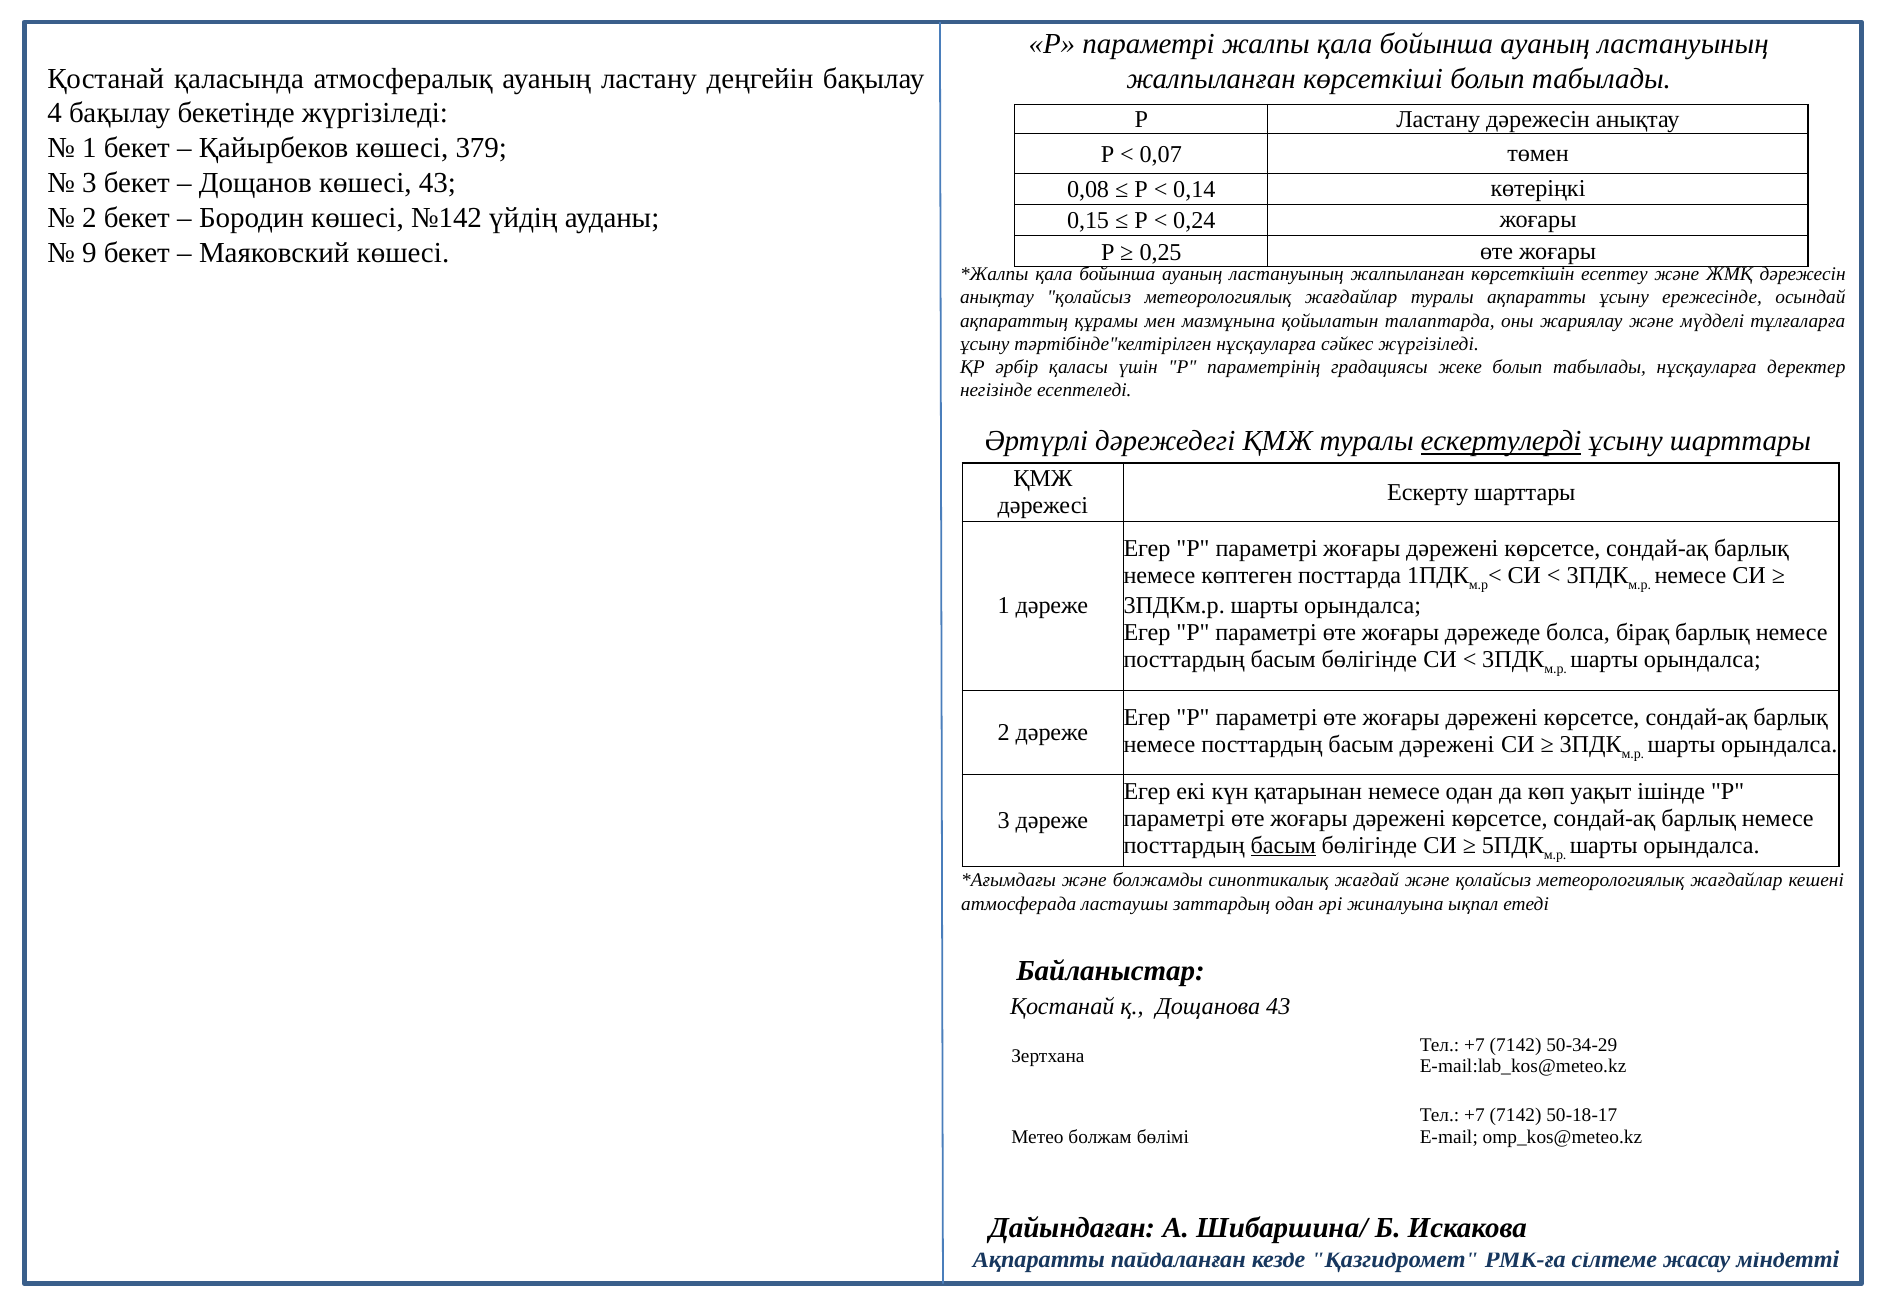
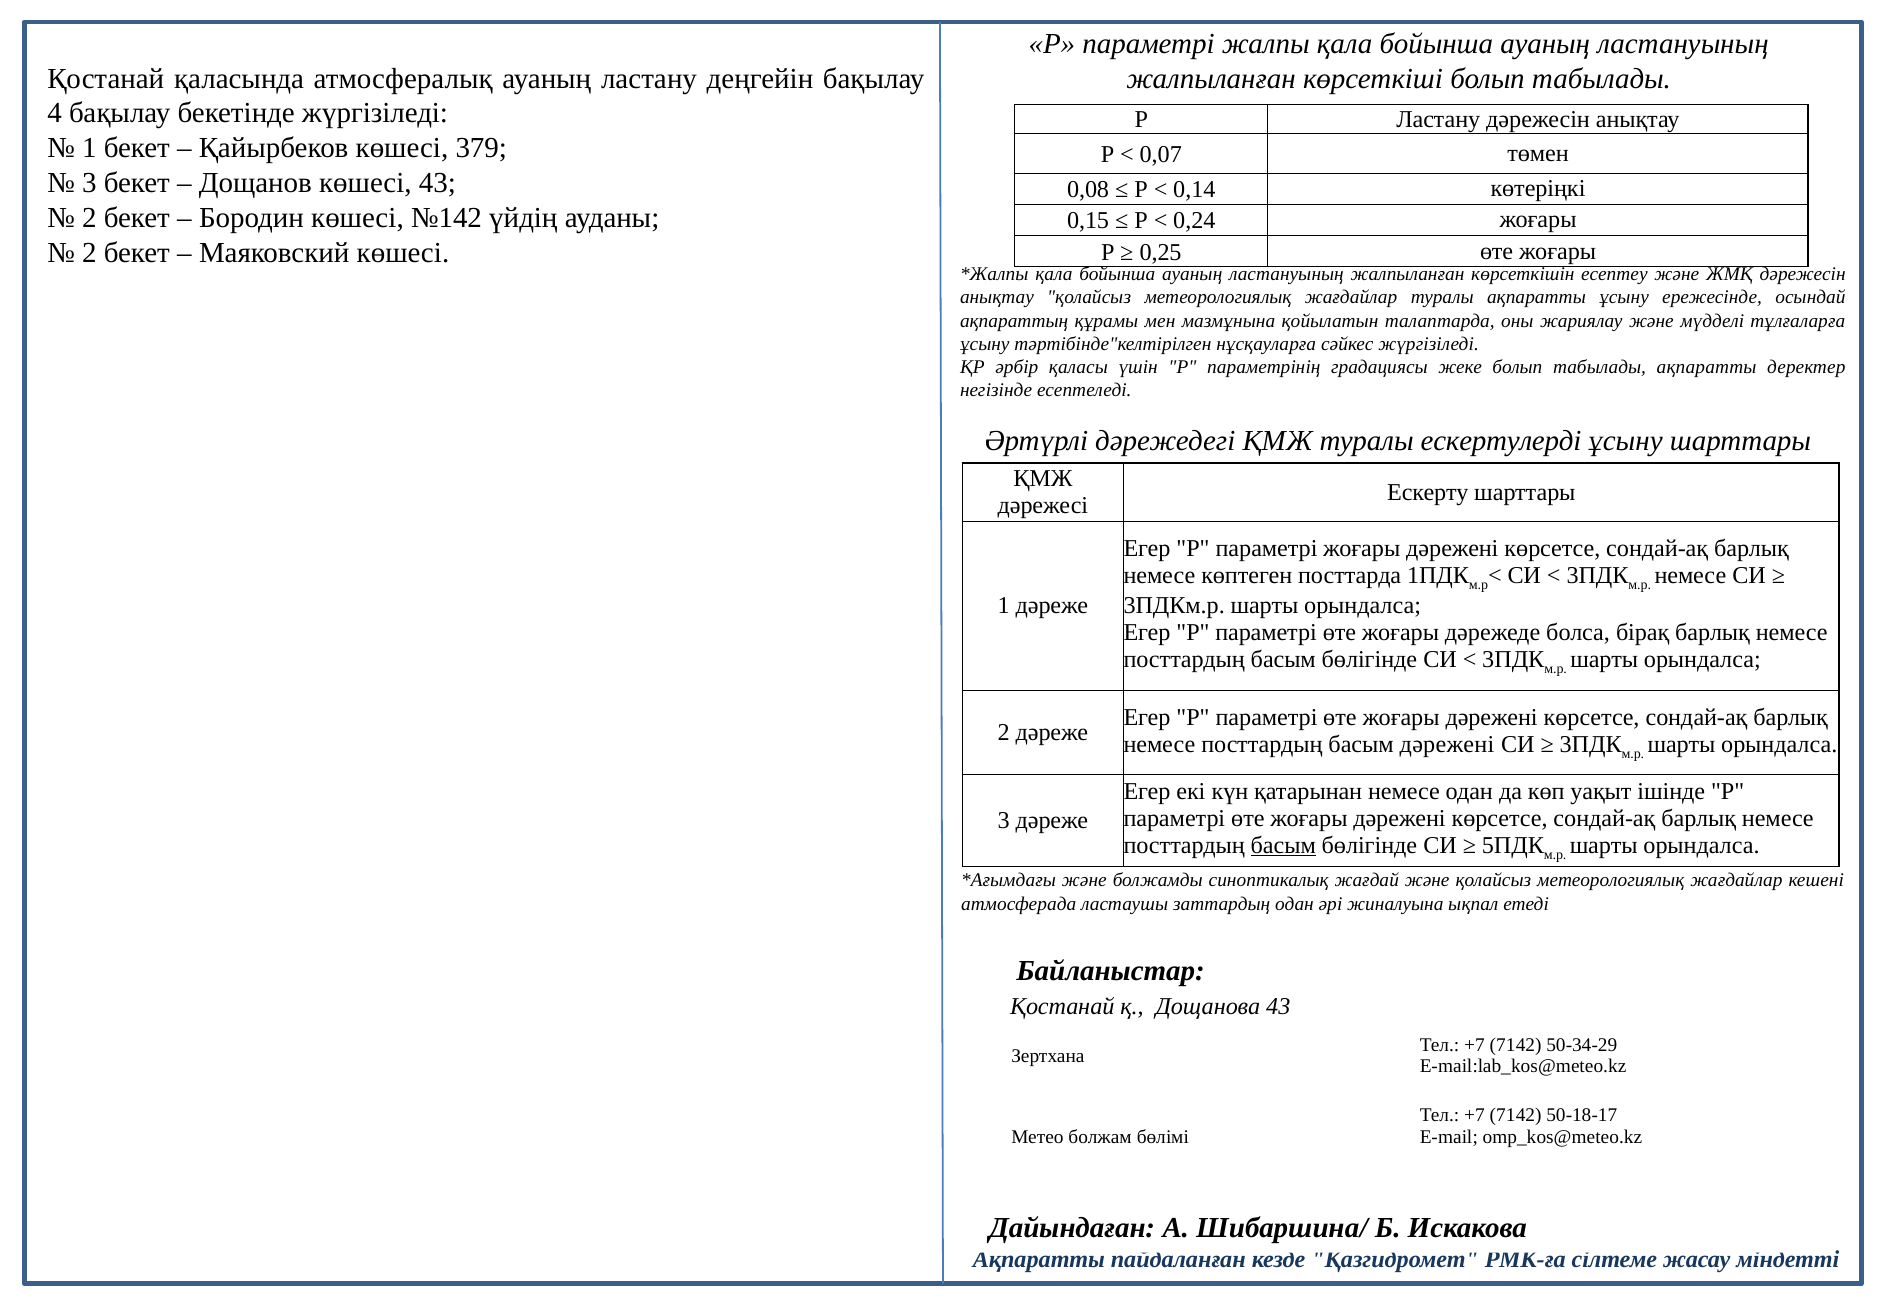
9 at (89, 253): 9 -> 2
табылады нұсқауларға: нұсқауларға -> ақпаратты
ескертулерді underline: present -> none
